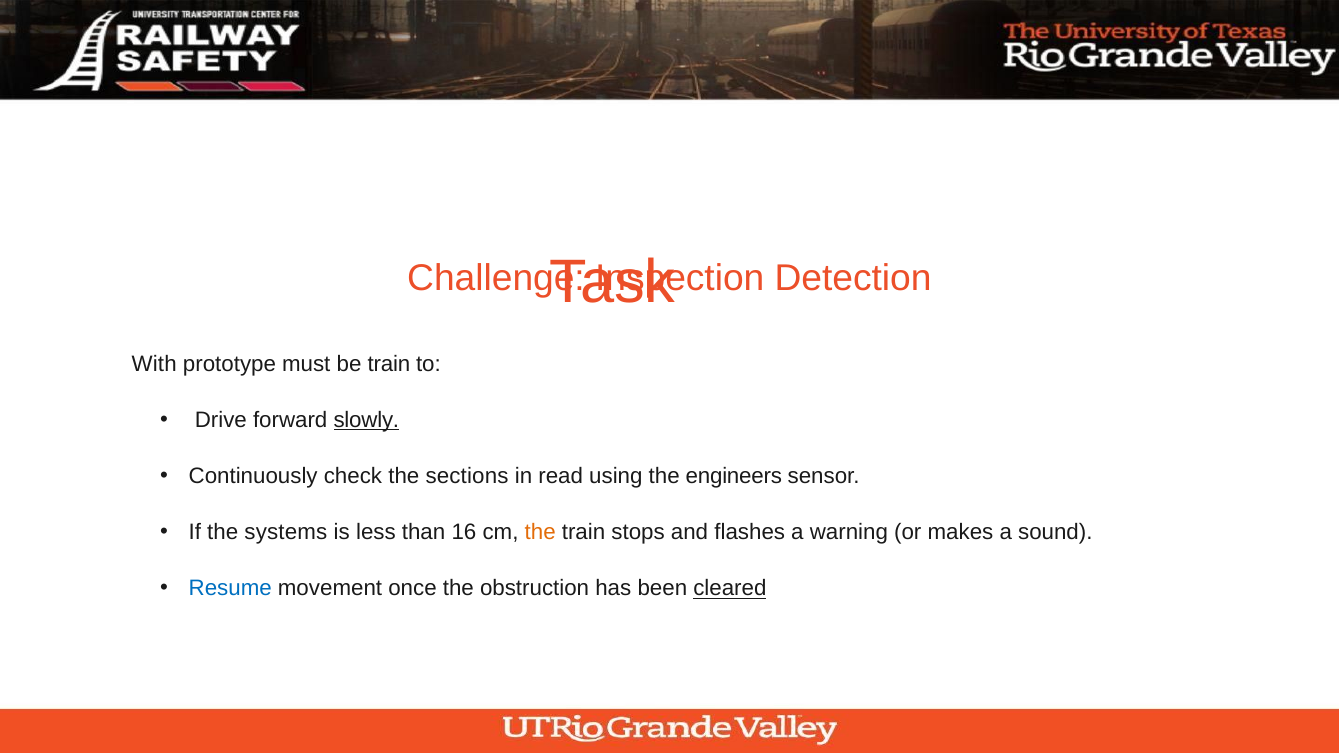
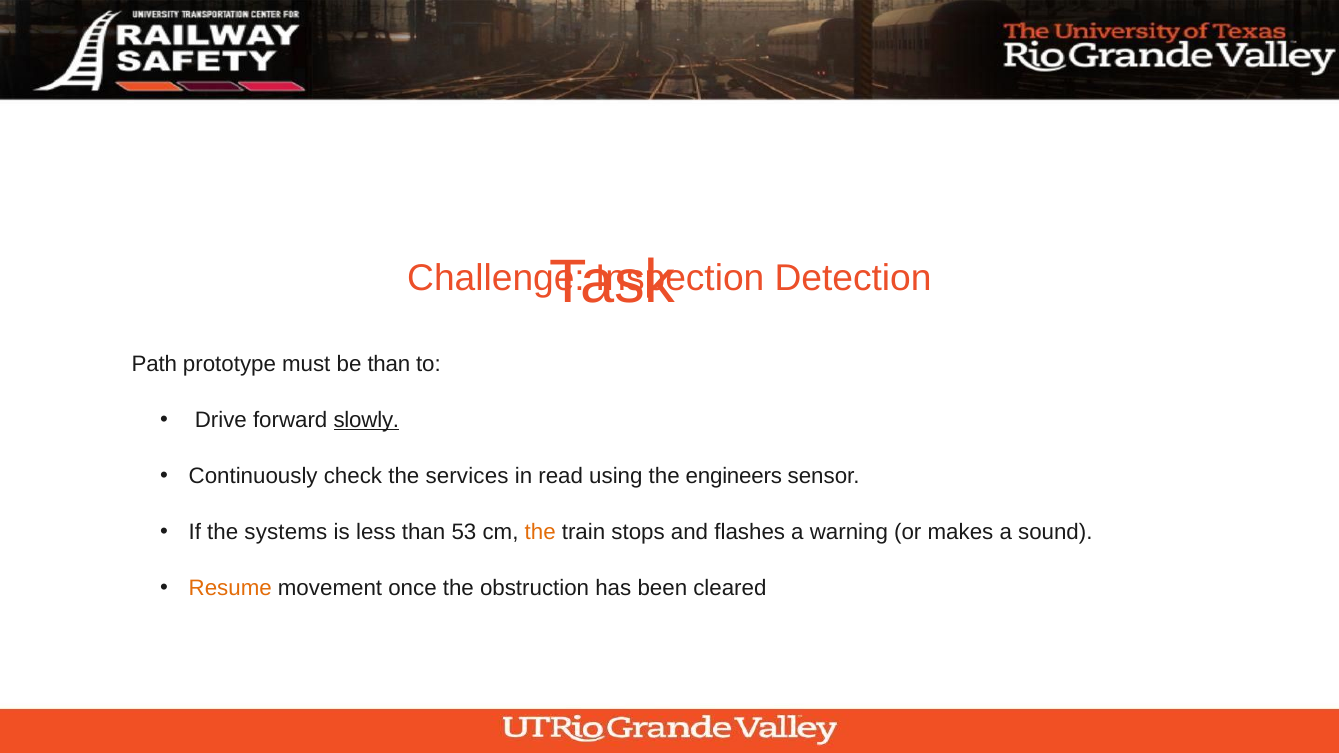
With: With -> Path
be train: train -> than
sections: sections -> services
16: 16 -> 53
Resume colour: blue -> orange
cleared underline: present -> none
